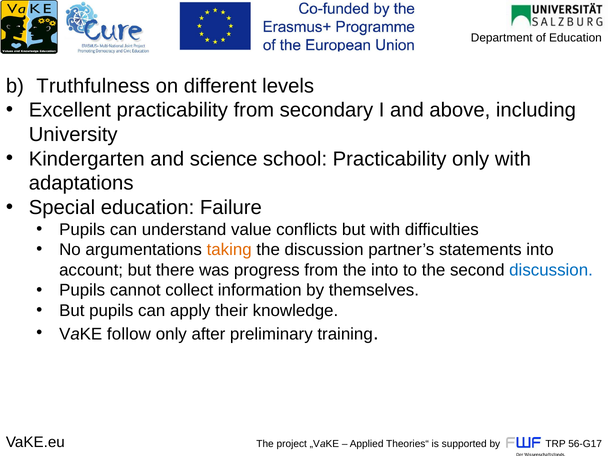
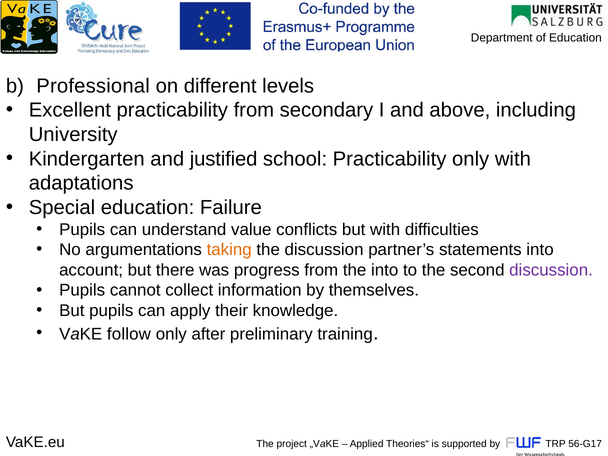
Truthfulness: Truthfulness -> Professional
science: science -> justified
discussion at (551, 270) colour: blue -> purple
